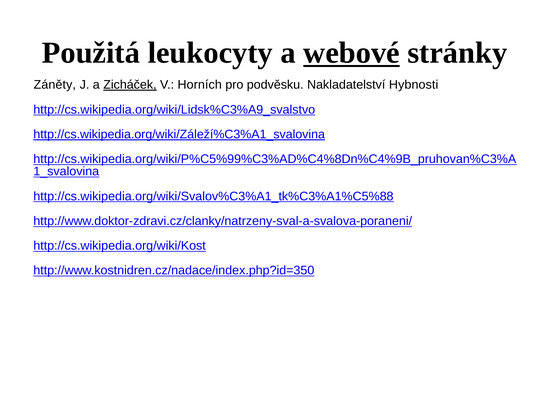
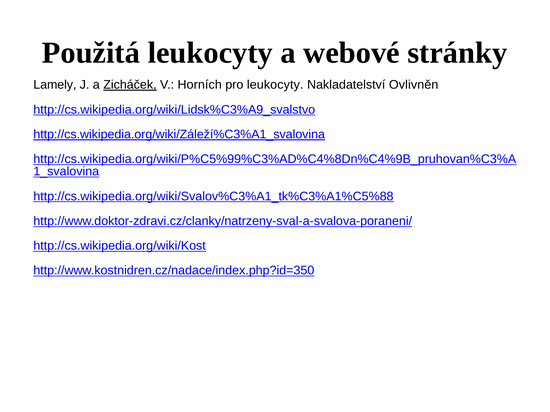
webové underline: present -> none
Záněty: Záněty -> Lamely
pro podvěsku: podvěsku -> leukocyty
Hybnosti: Hybnosti -> Ovlivněn
